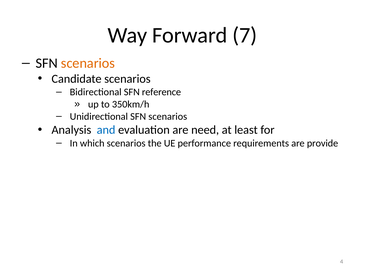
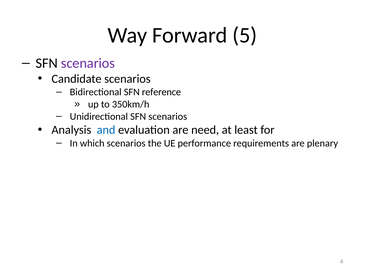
7: 7 -> 5
scenarios at (88, 63) colour: orange -> purple
provide: provide -> plenary
